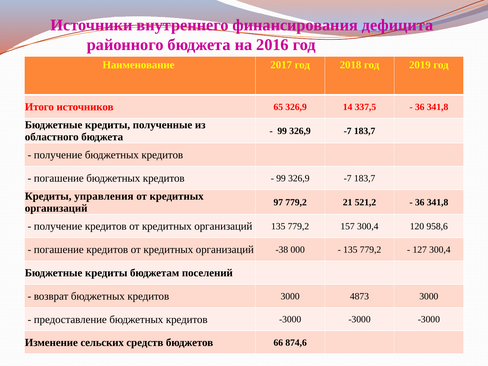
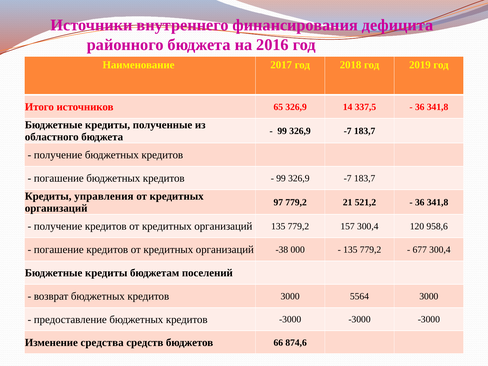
127: 127 -> 677
4873: 4873 -> 5564
сельских: сельских -> средства
